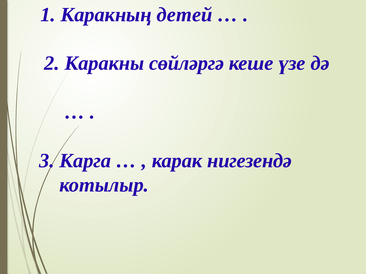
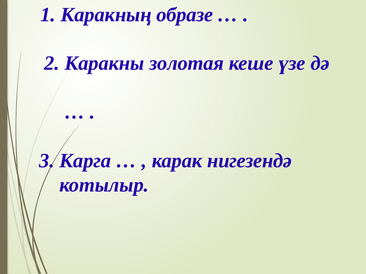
детей: детей -> образе
сөйләргә: сөйләргә -> золотая
